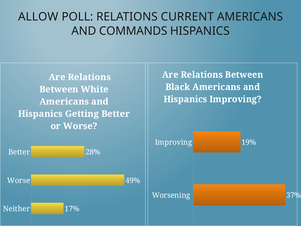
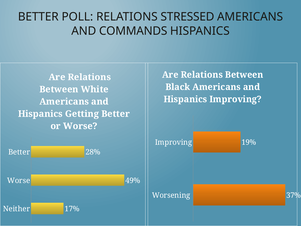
ALLOW at (38, 17): ALLOW -> BETTER
CURRENT: CURRENT -> STRESSED
